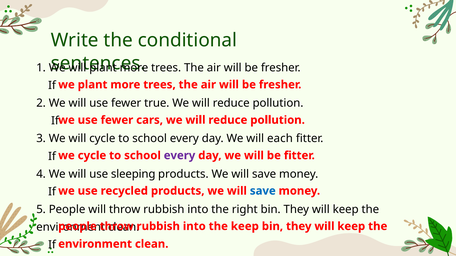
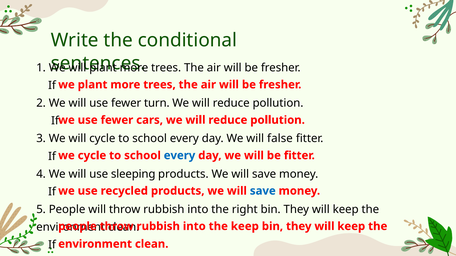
true: true -> turn
each: each -> false
every at (179, 156) colour: purple -> blue
